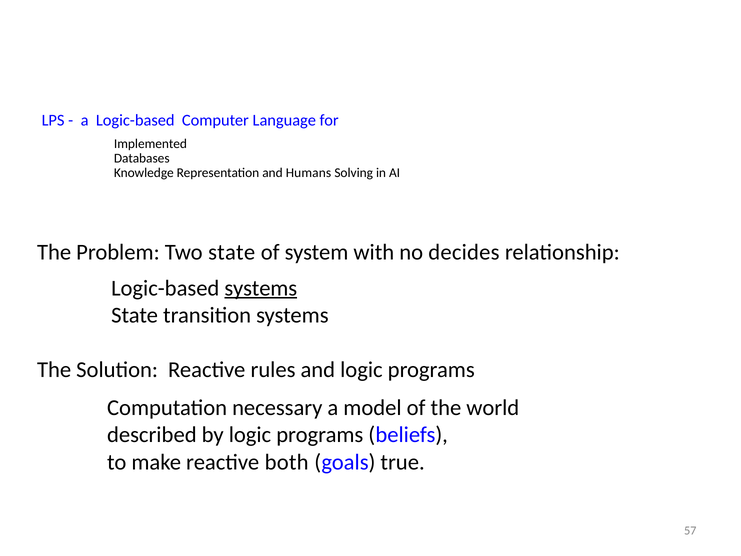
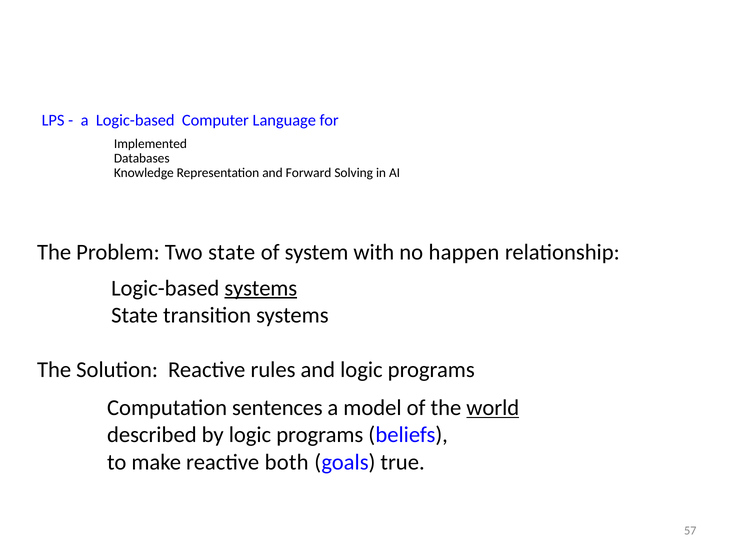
Humans: Humans -> Forward
decides: decides -> happen
necessary: necessary -> sentences
world underline: none -> present
